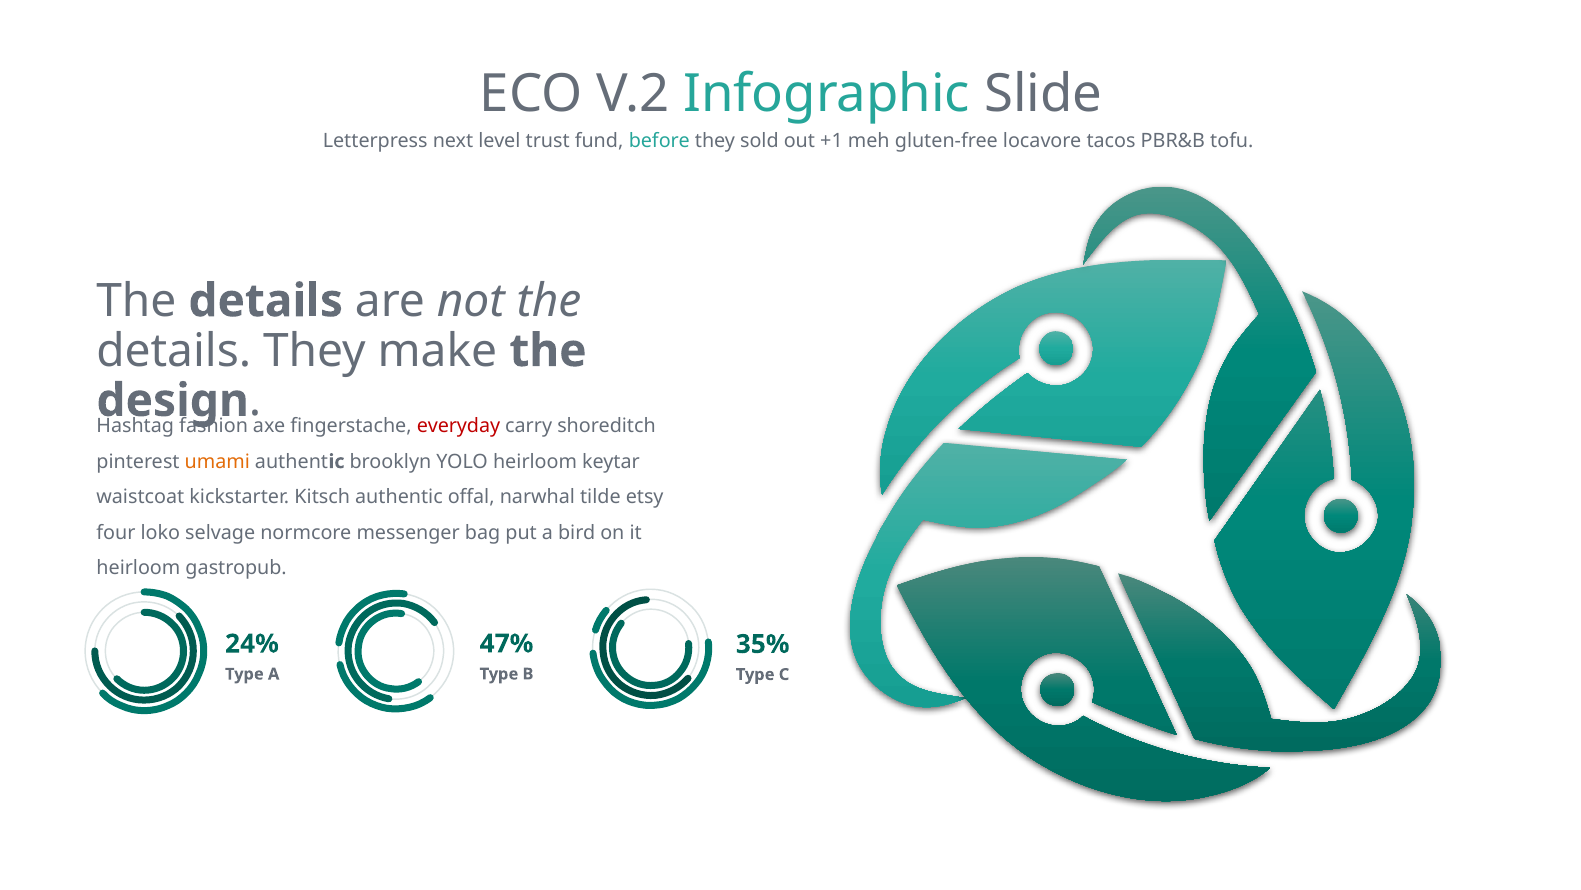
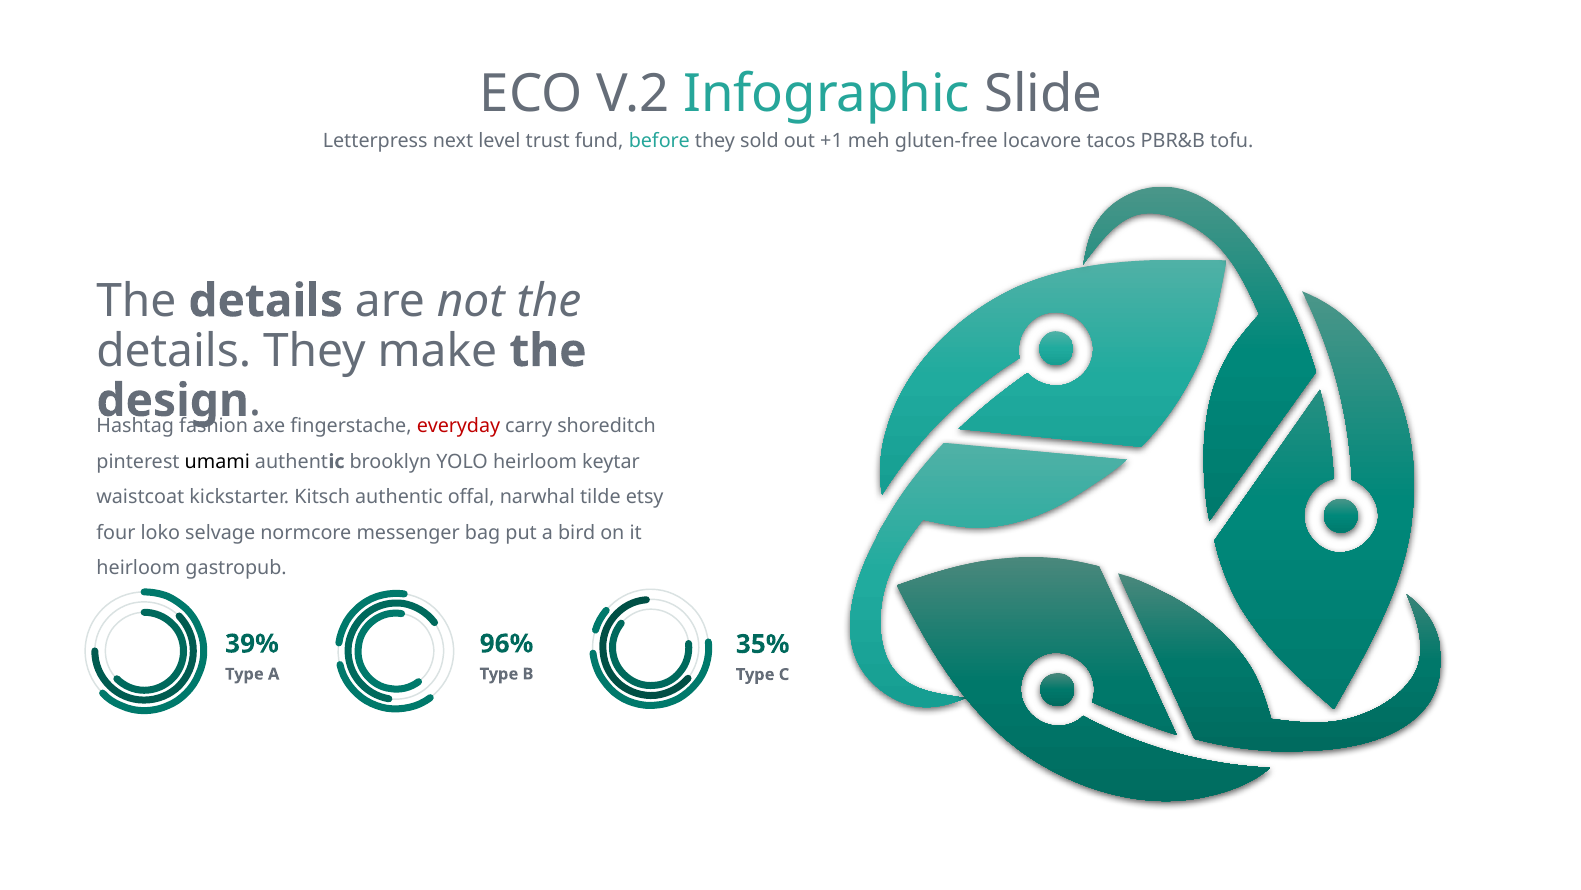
umami colour: orange -> black
24%: 24% -> 39%
47%: 47% -> 96%
